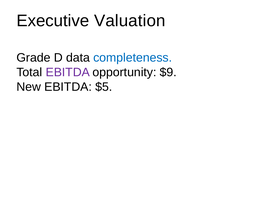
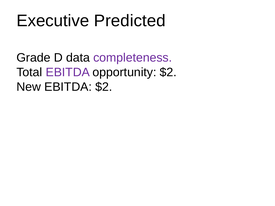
Valuation: Valuation -> Predicted
completeness colour: blue -> purple
opportunity $9: $9 -> $2
EBITDA $5: $5 -> $2
